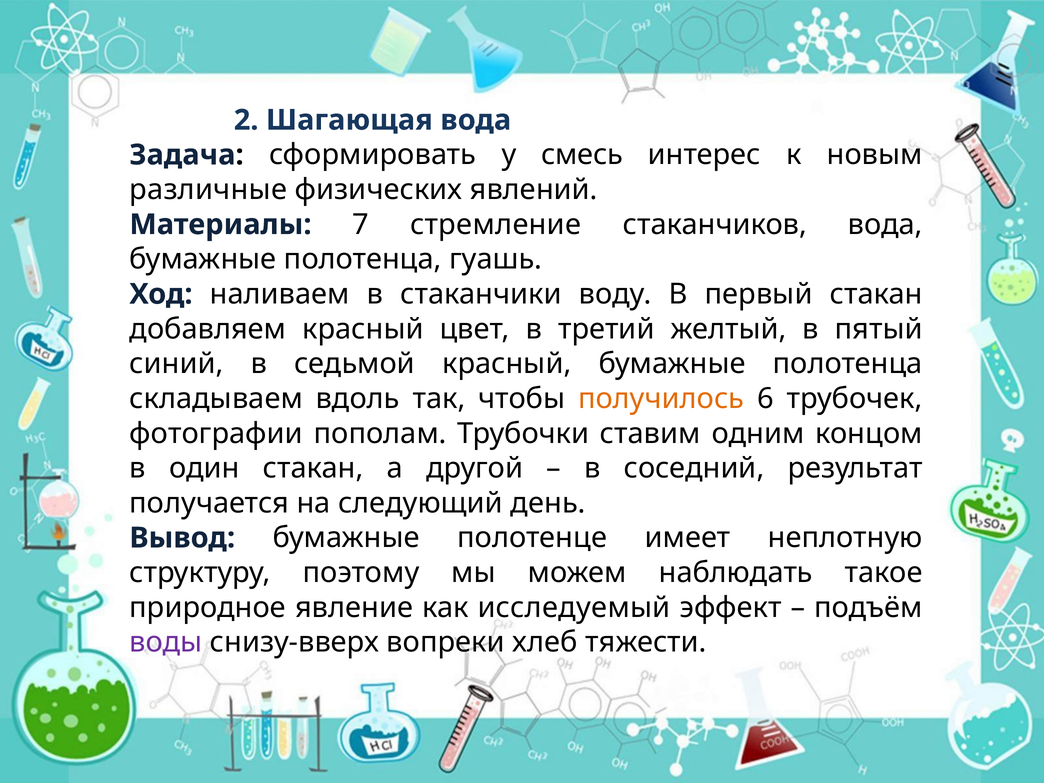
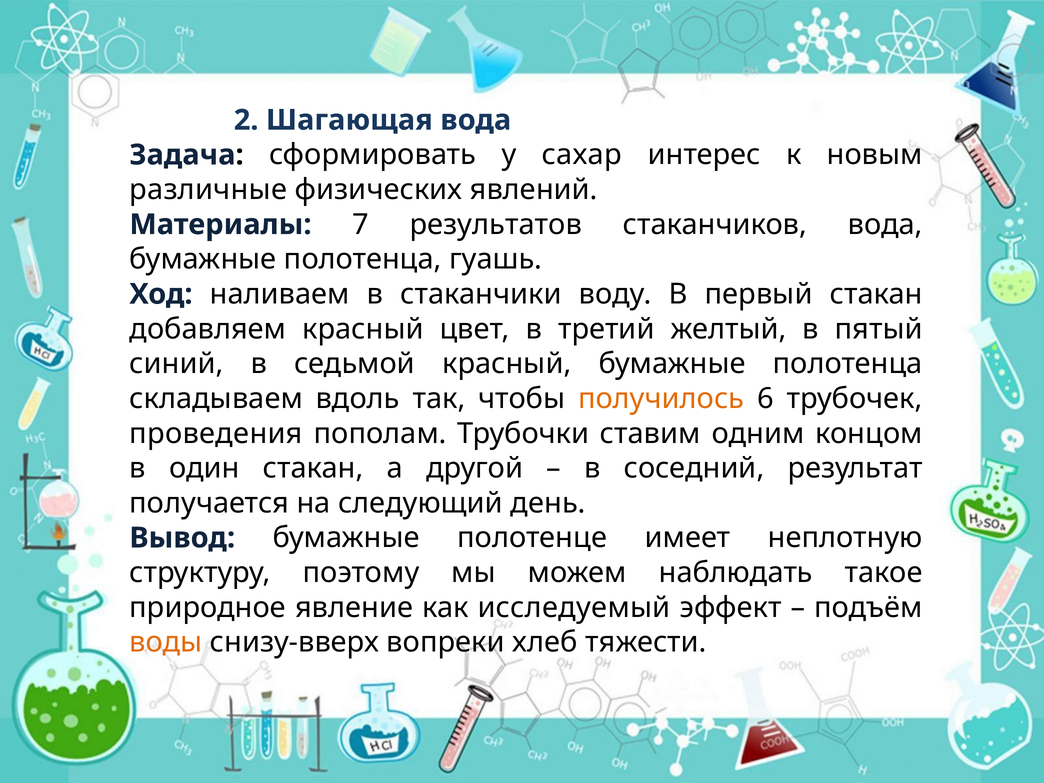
смесь: смесь -> сахар
стремление: стремление -> результатов
фотографии: фотографии -> проведения
воды colour: purple -> orange
